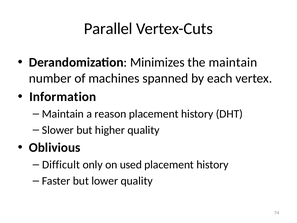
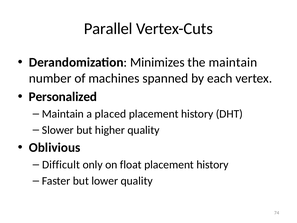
Information: Information -> Personalized
reason: reason -> placed
used: used -> float
